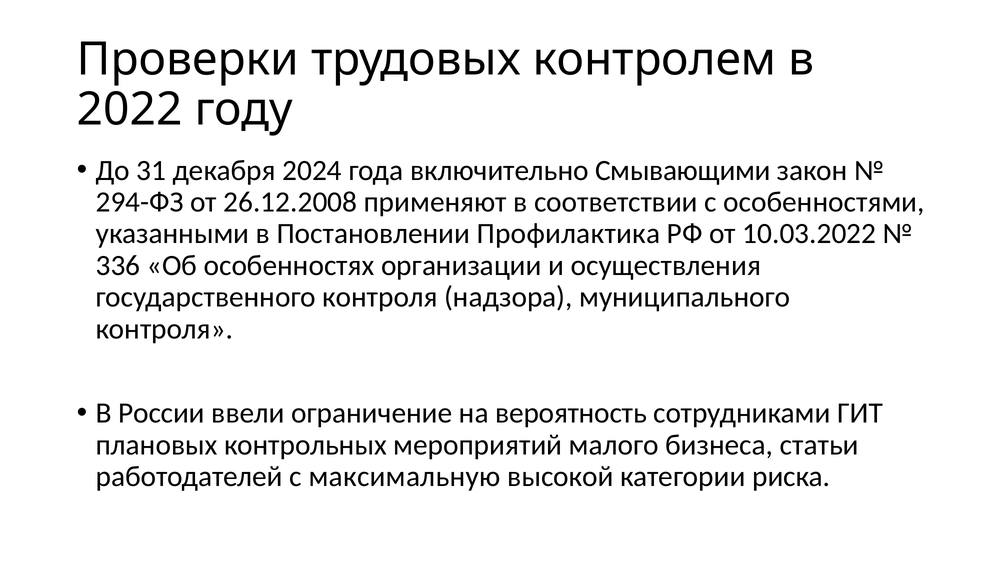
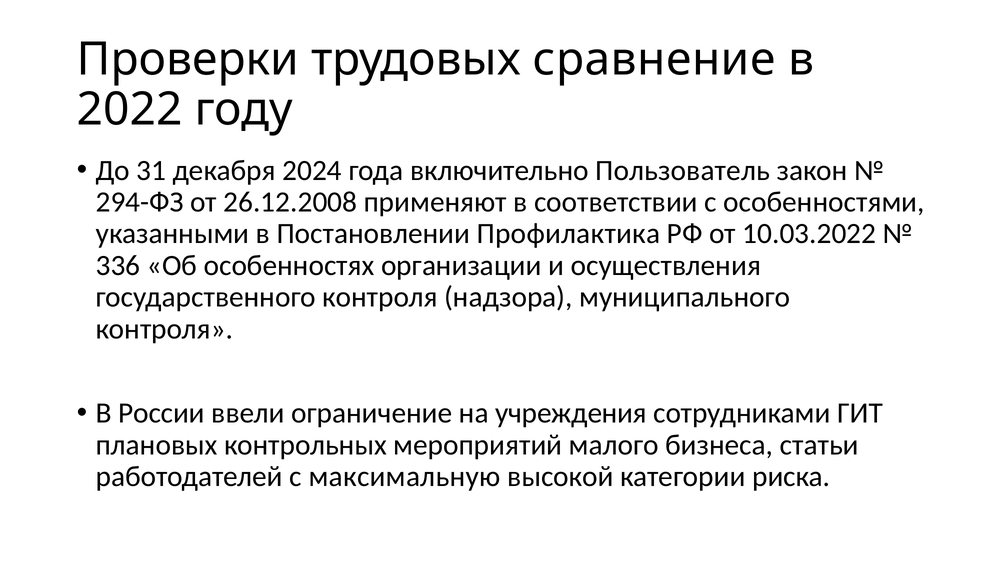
контролем: контролем -> сравнение
Смывающими: Смывающими -> Пользователь
вероятность: вероятность -> учреждения
